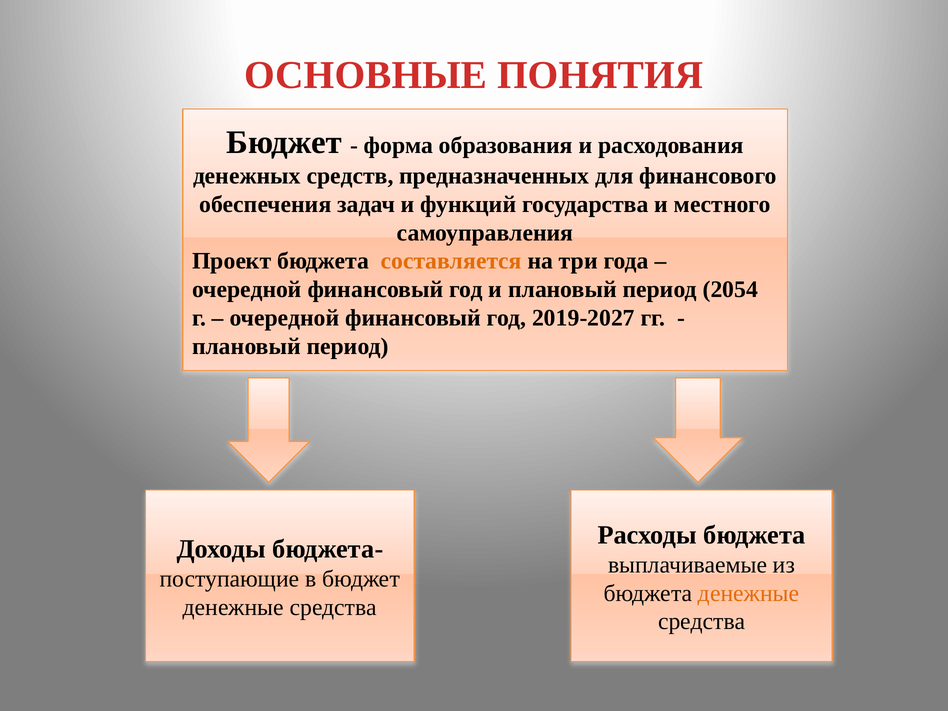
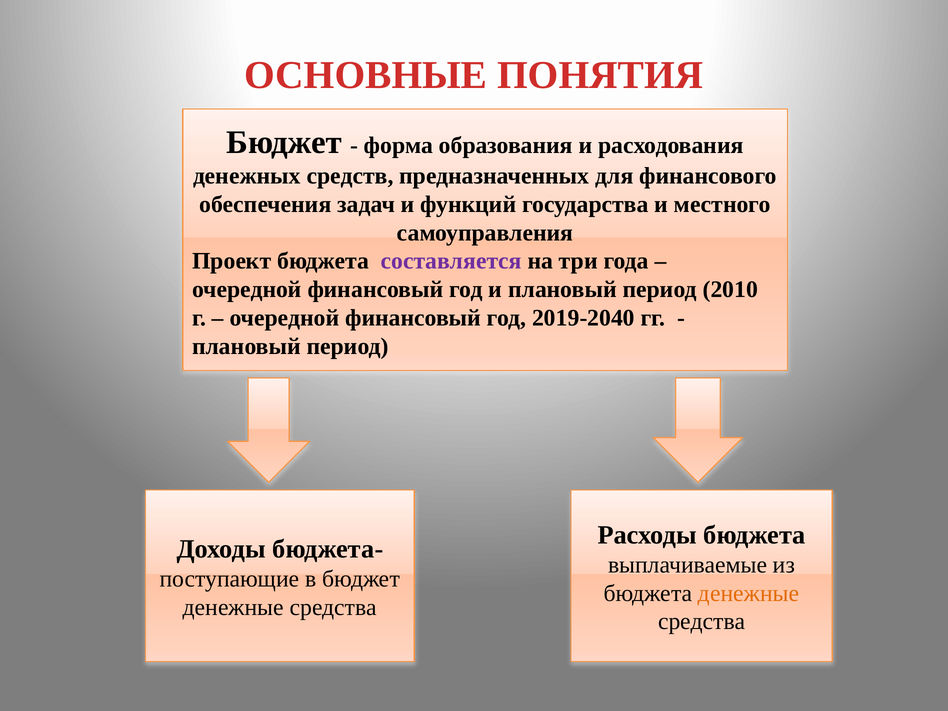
составляется colour: orange -> purple
2054: 2054 -> 2010
2019-2027: 2019-2027 -> 2019-2040
